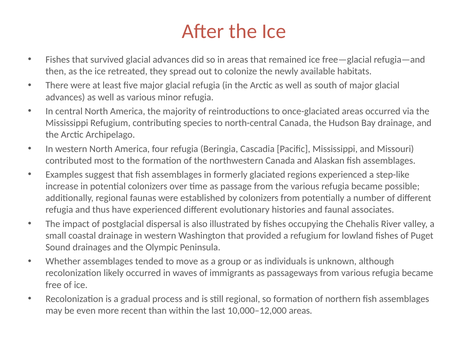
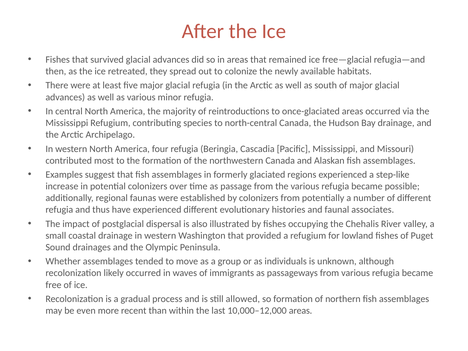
still regional: regional -> allowed
